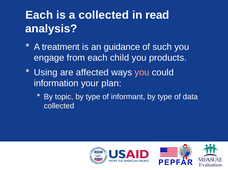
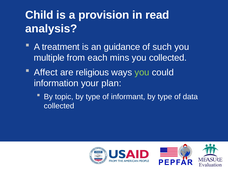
Each at (39, 15): Each -> Child
a collected: collected -> provision
engage: engage -> multiple
child: child -> mins
you products: products -> collected
Using: Using -> Affect
affected: affected -> religious
you at (142, 73) colour: pink -> light green
